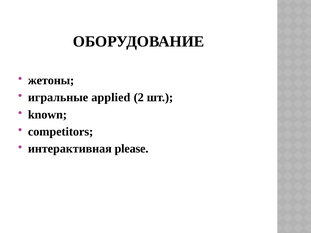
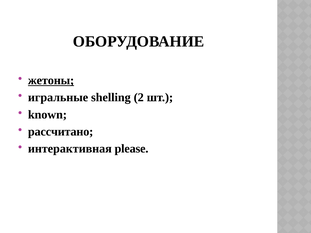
жетоны underline: none -> present
applied: applied -> shelling
competitors: competitors -> рассчитано
